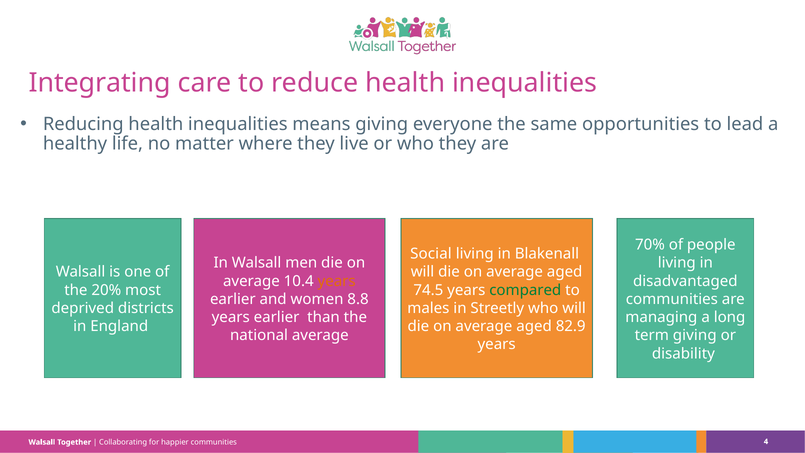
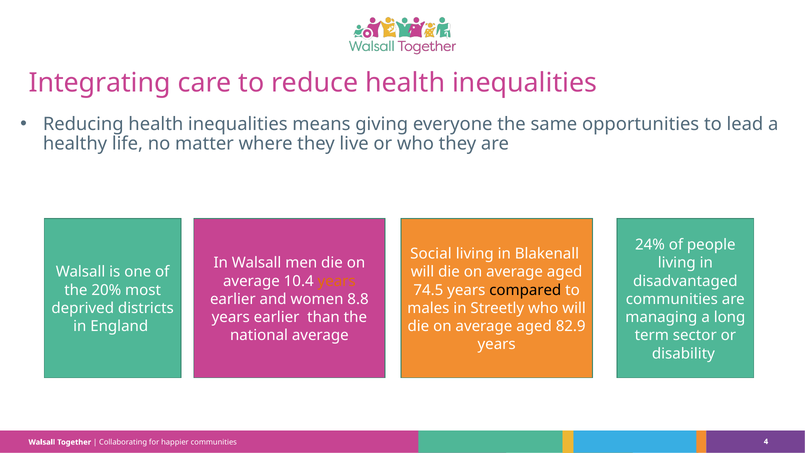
70%: 70% -> 24%
compared colour: green -> black
term giving: giving -> sector
